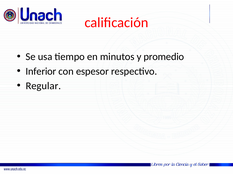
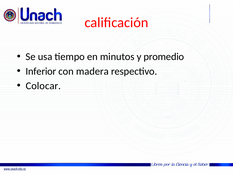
espesor: espesor -> madera
Regular: Regular -> Colocar
